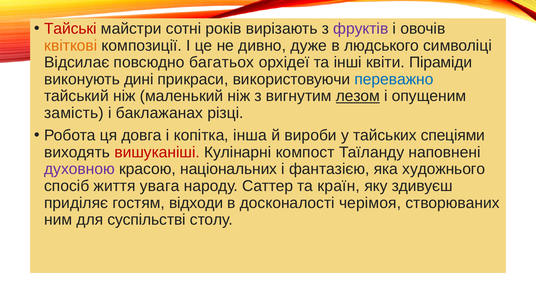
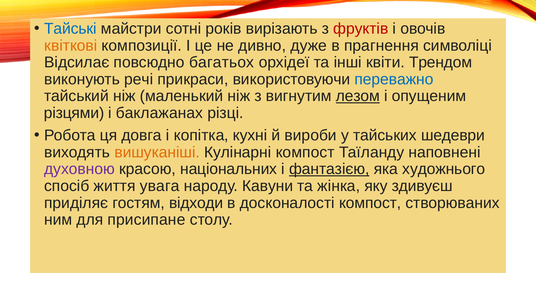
Тайські colour: red -> blue
фруктів colour: purple -> red
людського: людського -> прагнення
Піраміди: Піраміди -> Трендом
дині: дині -> речі
замість: замість -> різцями
інша: інша -> кухні
спеціями: спеціями -> шедеври
вишуканіші colour: red -> orange
фантазією underline: none -> present
Саттер: Саттер -> Кавуни
країн: країн -> жінка
досконалості черімоя: черімоя -> компост
суспільстві: суспільстві -> присипане
